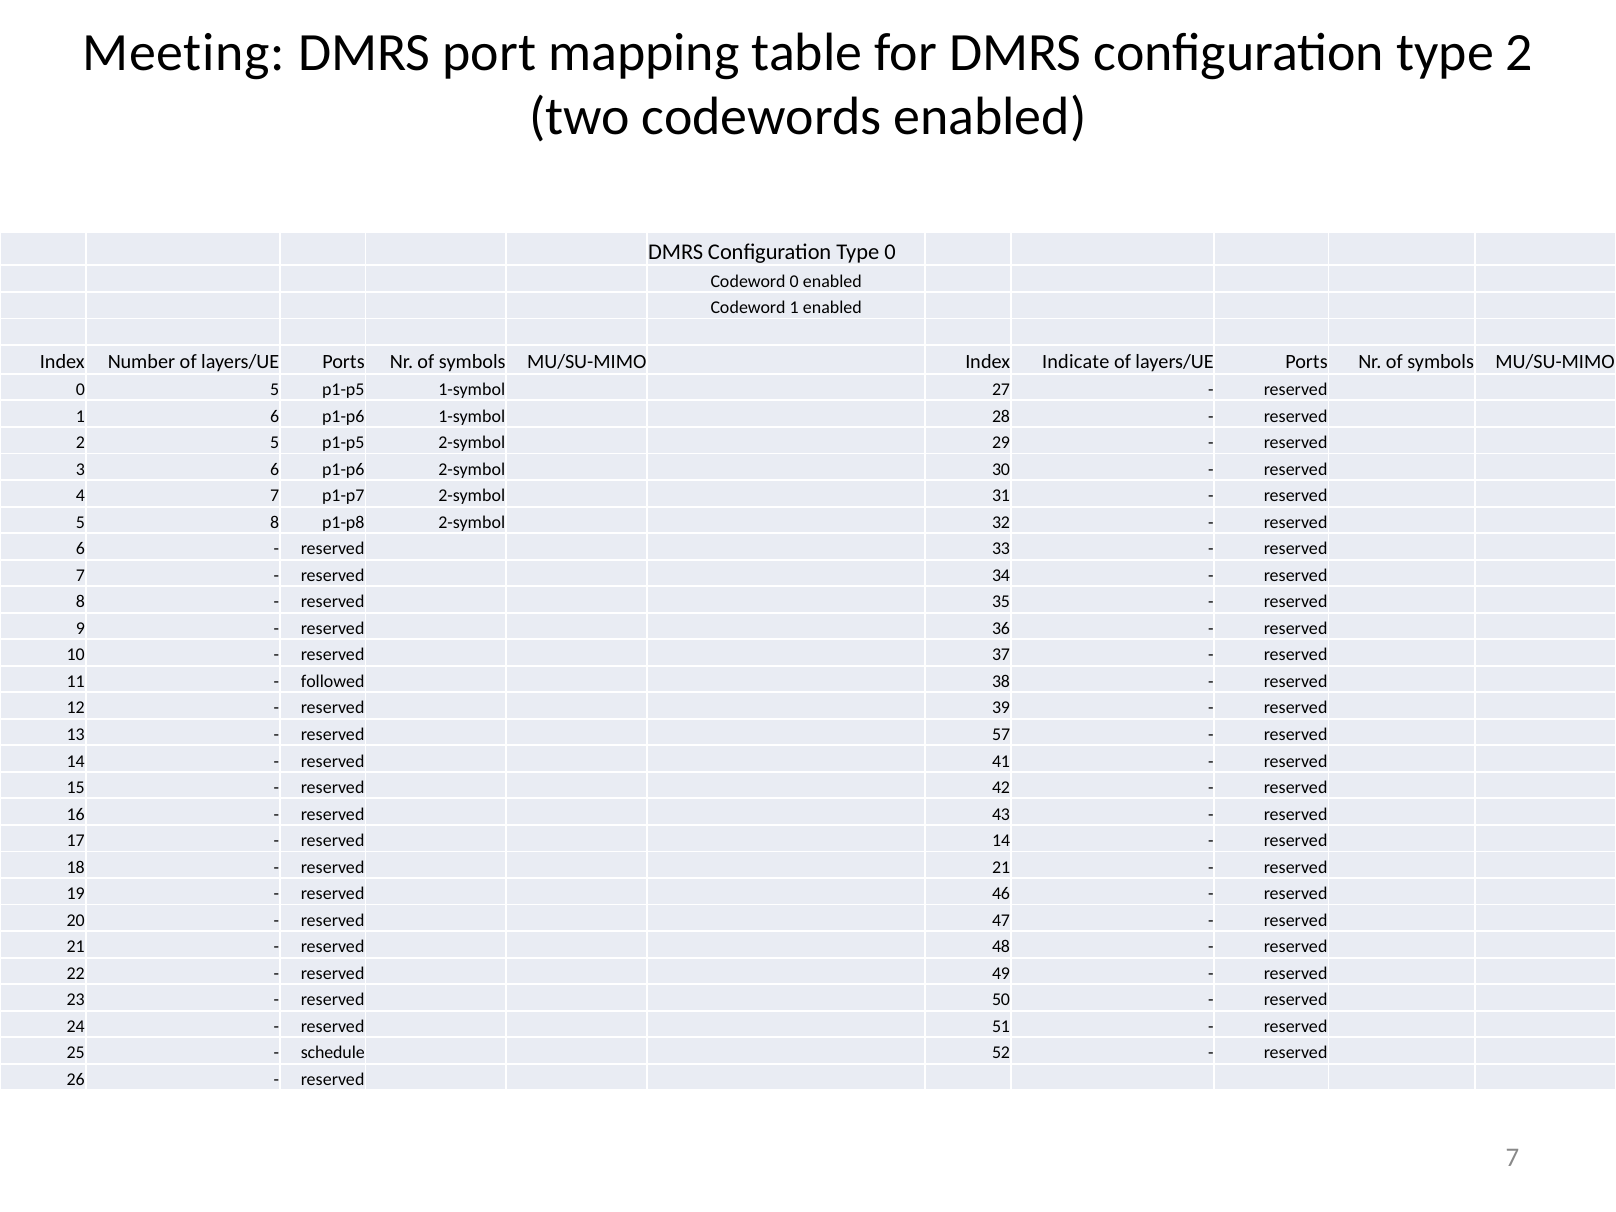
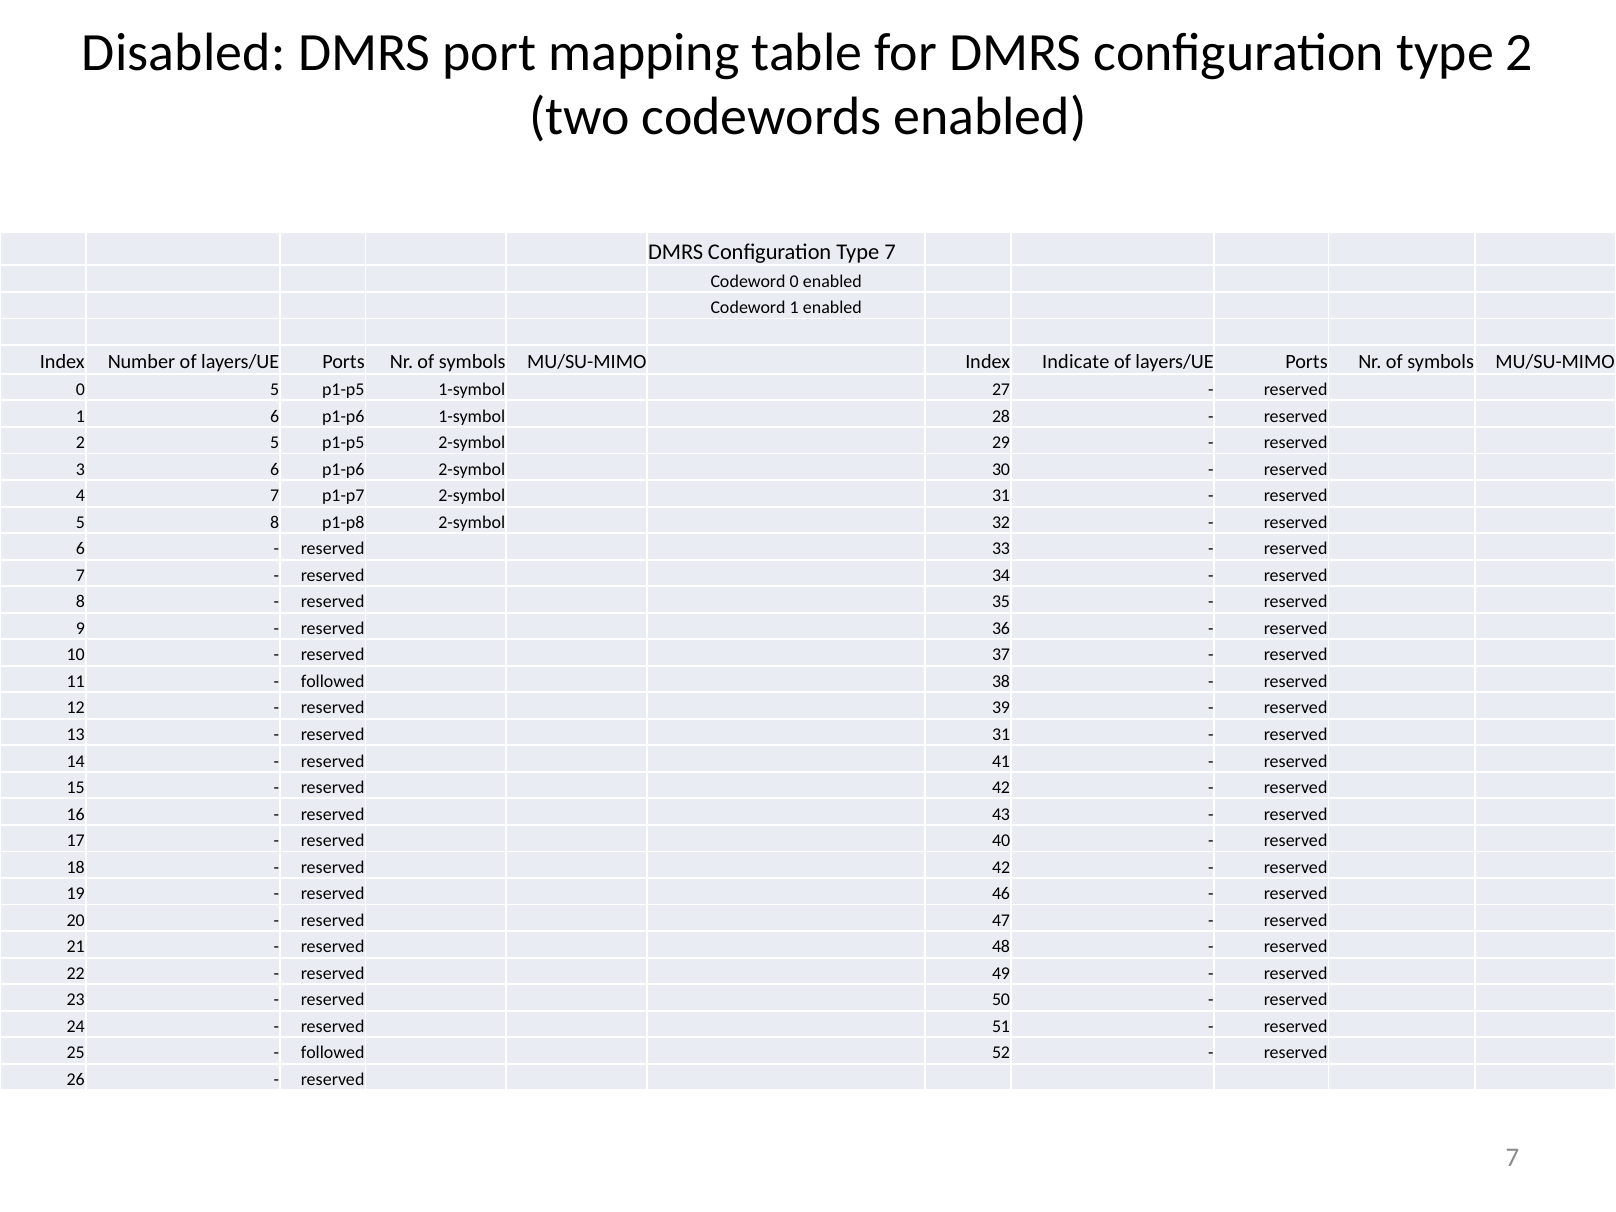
Meeting: Meeting -> Disabled
Type 0: 0 -> 7
reserved 57: 57 -> 31
14 at (1001, 841): 14 -> 40
21 at (1001, 867): 21 -> 42
schedule at (333, 1053): schedule -> followed
